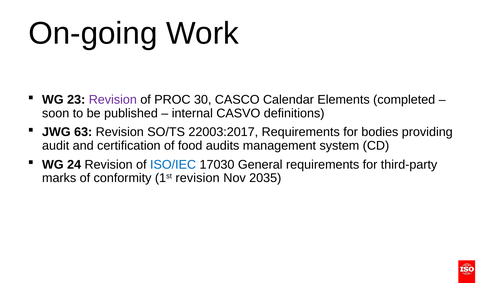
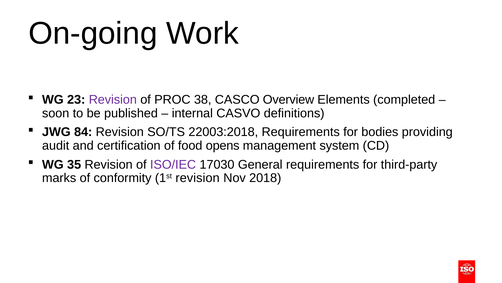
30: 30 -> 38
Calendar: Calendar -> Overview
63: 63 -> 84
22003:2017: 22003:2017 -> 22003:2018
audits: audits -> opens
24: 24 -> 35
ISO/IEC colour: blue -> purple
2035: 2035 -> 2018
